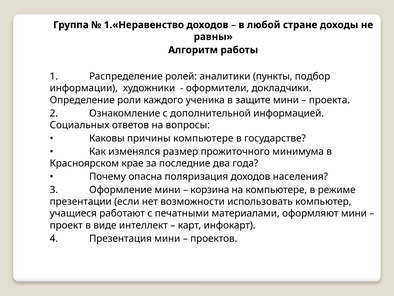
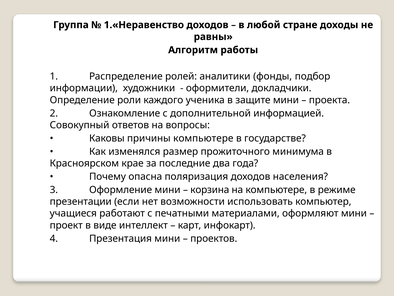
пункты: пункты -> фонды
Социальных: Социальных -> Совокупный
